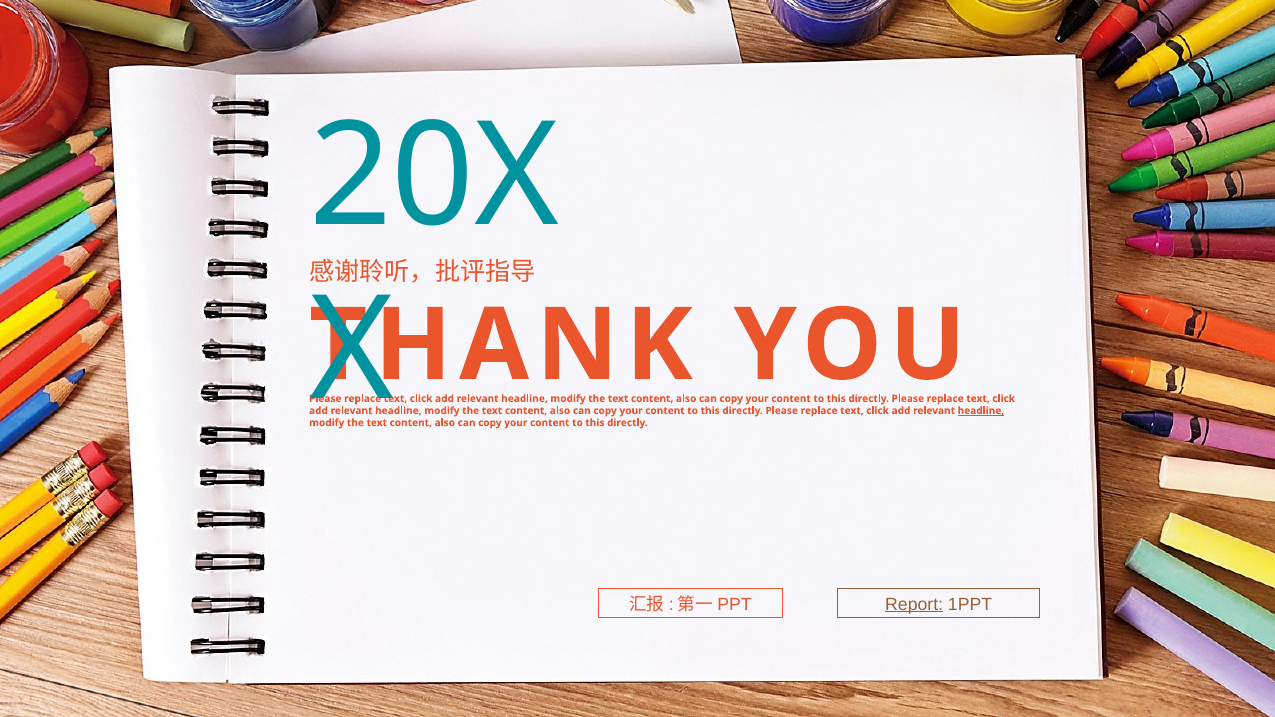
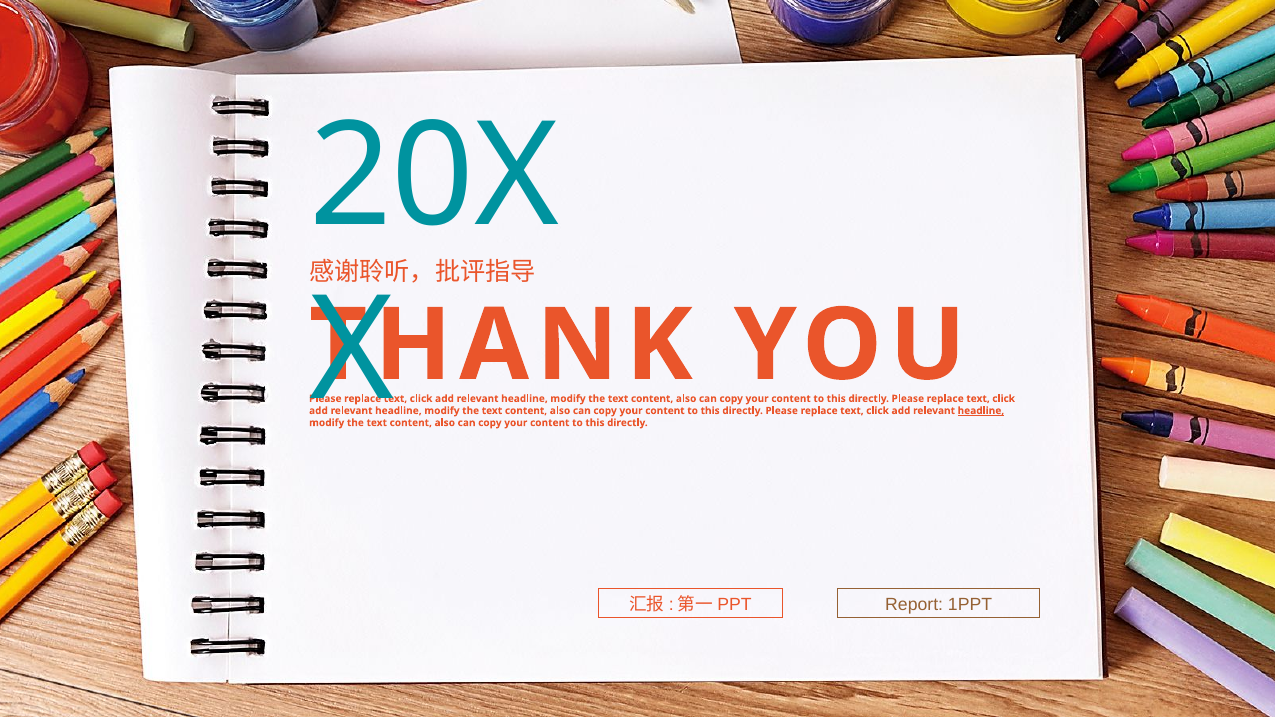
Report underline: present -> none
